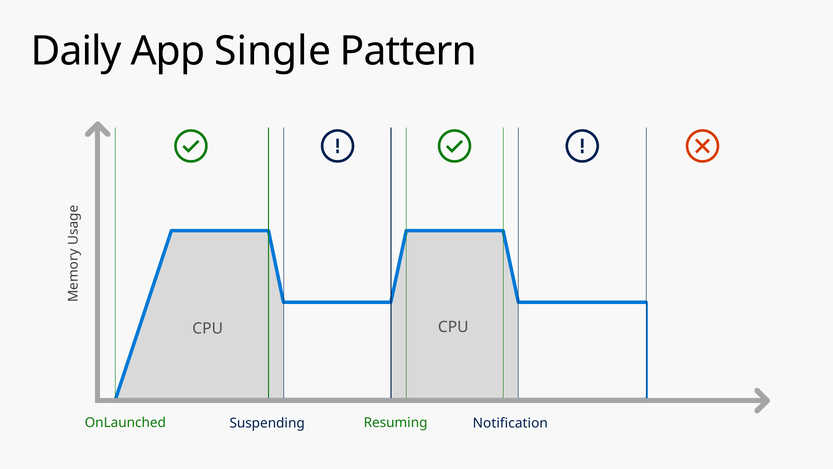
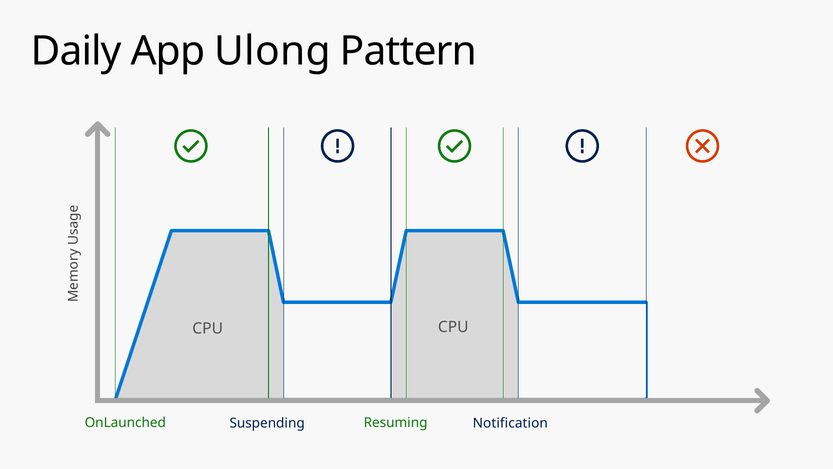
Single: Single -> Ulong
